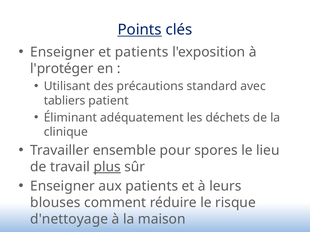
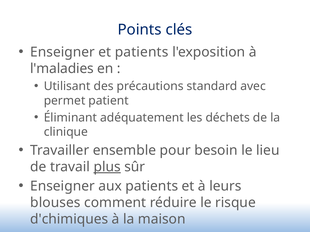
Points underline: present -> none
l'protéger: l'protéger -> l'maladies
tabliers: tabliers -> permet
spores: spores -> besoin
d'nettoyage: d'nettoyage -> d'chimiques
